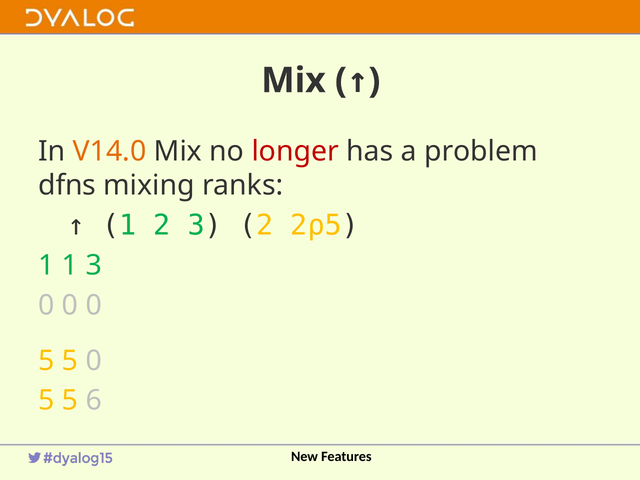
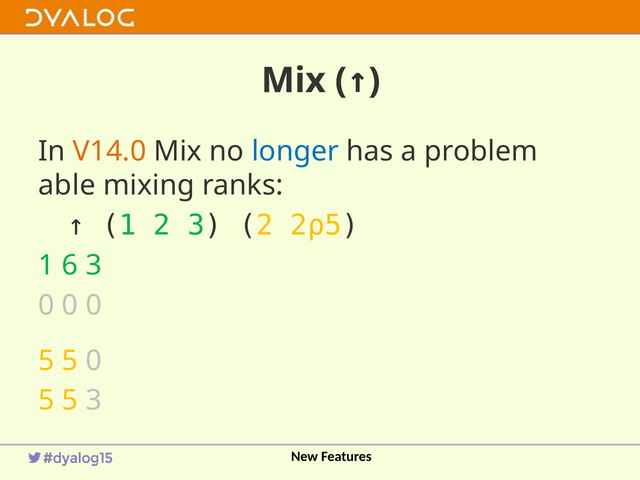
longer colour: red -> blue
dfns: dfns -> able
1 1: 1 -> 6
5 6: 6 -> 3
